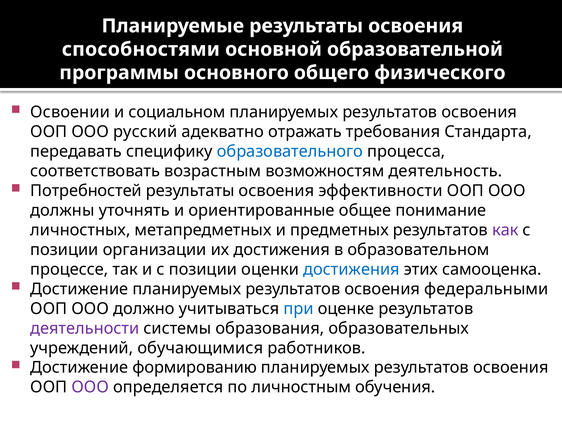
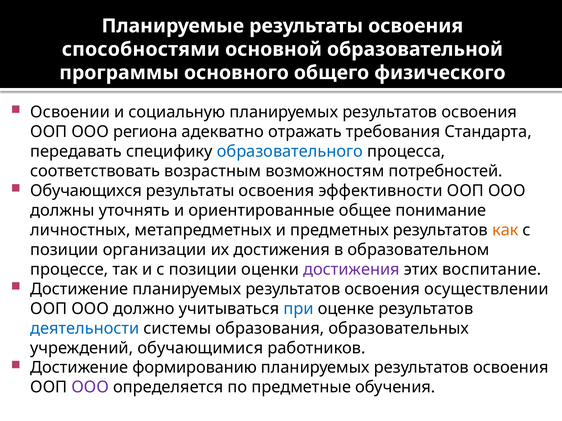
социальном: социальном -> социальную
русский: русский -> региона
деятельность: деятельность -> потребностей
Потребностей: Потребностей -> Обучающихся
как colour: purple -> orange
достижения at (351, 270) colour: blue -> purple
самооценка: самооценка -> воспитание
федеральными: федеральными -> осуществлении
деятельности colour: purple -> blue
личностным: личностным -> предметные
